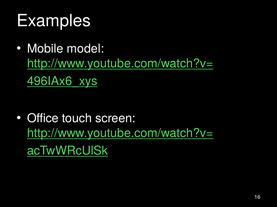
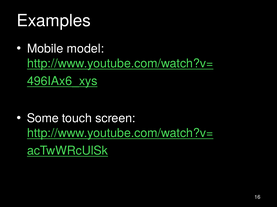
Office: Office -> Some
